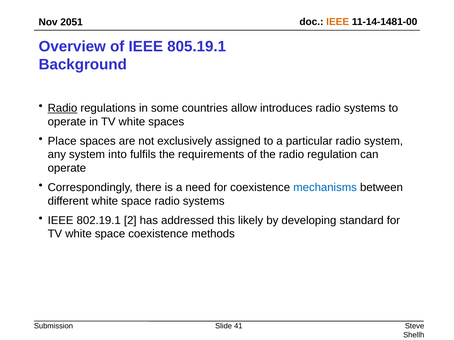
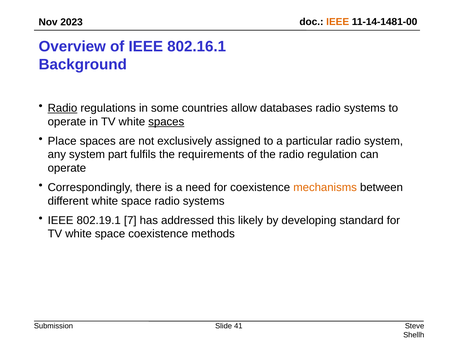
2051: 2051 -> 2023
805.19.1: 805.19.1 -> 802.16.1
introduces: introduces -> databases
spaces at (166, 122) underline: none -> present
into: into -> part
mechanisms colour: blue -> orange
2: 2 -> 7
